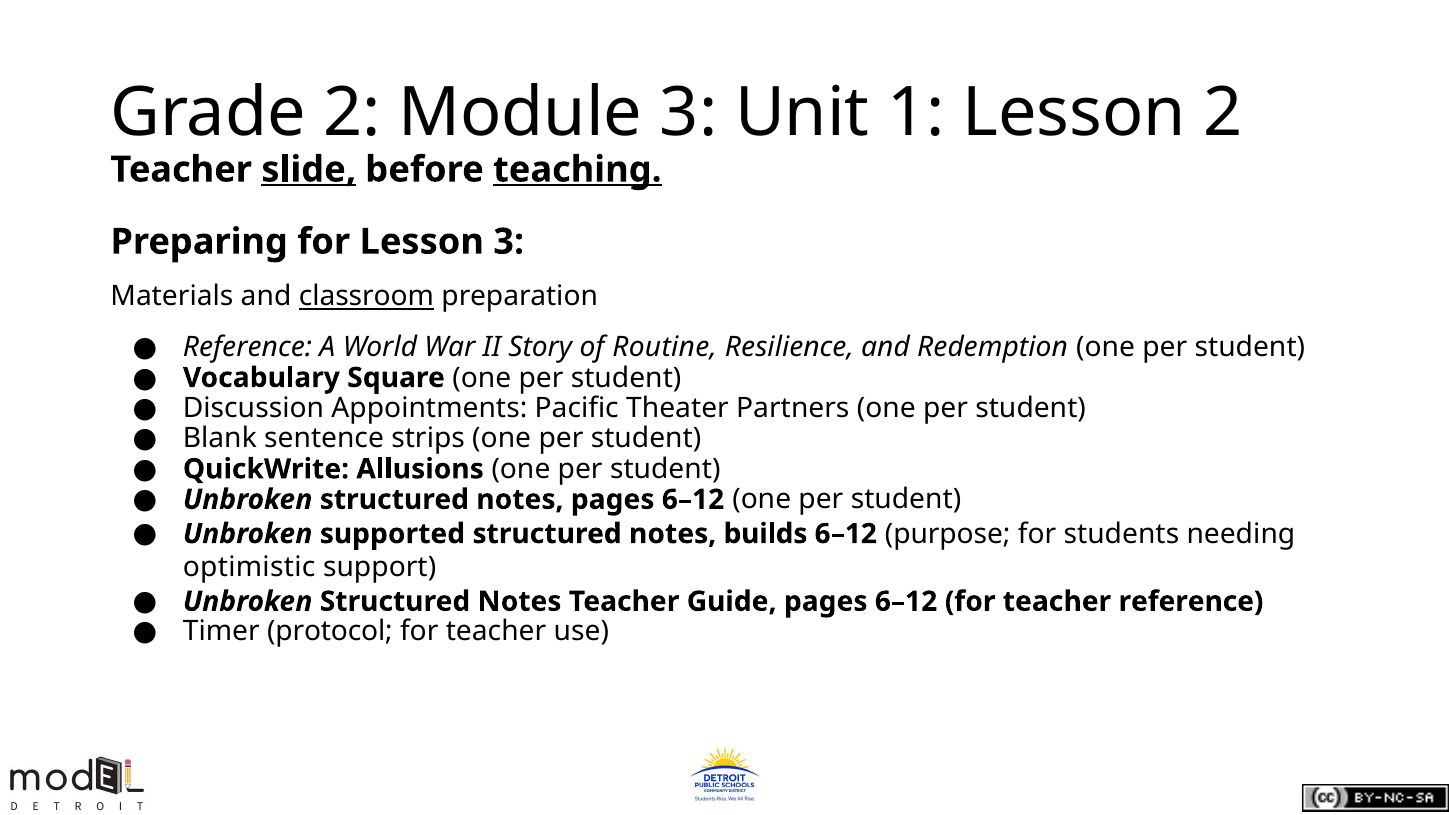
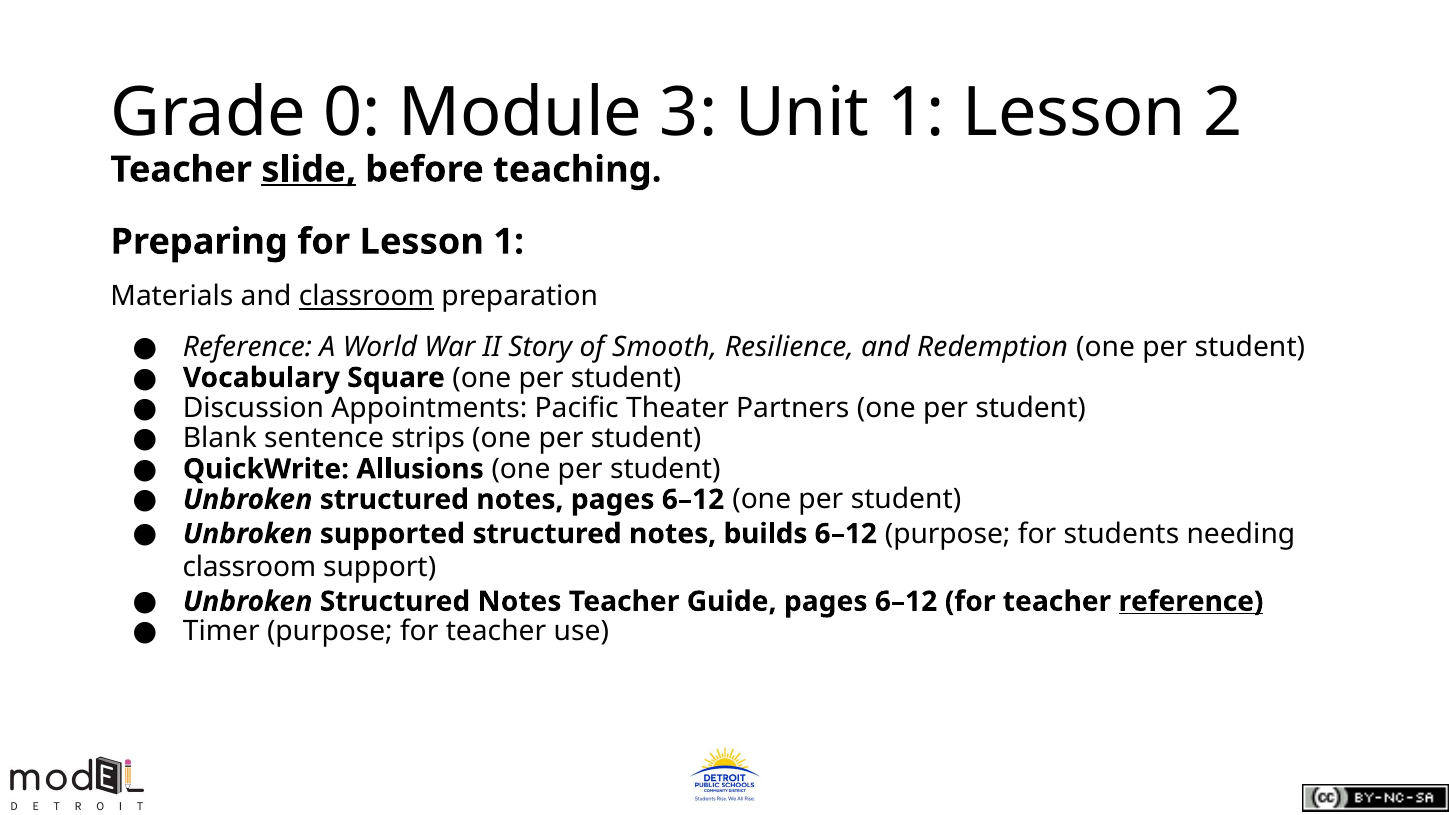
Grade 2: 2 -> 0
teaching underline: present -> none
Lesson 3: 3 -> 1
Routine: Routine -> Smooth
optimistic at (249, 568): optimistic -> classroom
reference at (1191, 602) underline: none -> present
Timer protocol: protocol -> purpose
